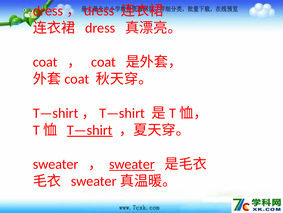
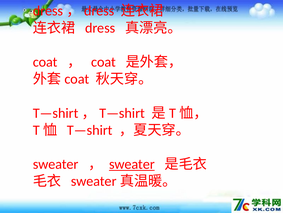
T—shirt underline: present -> none
